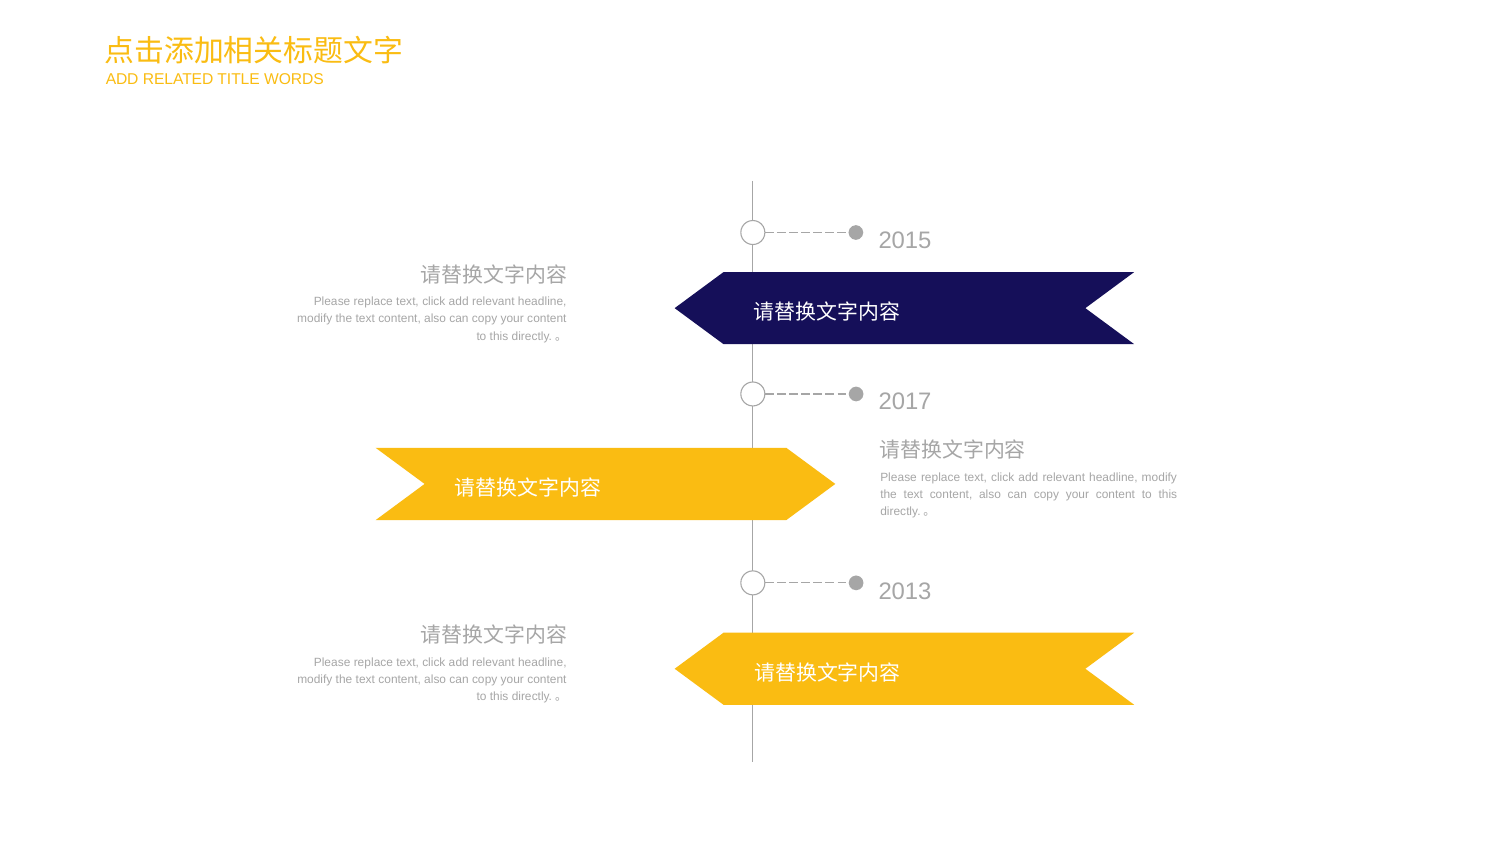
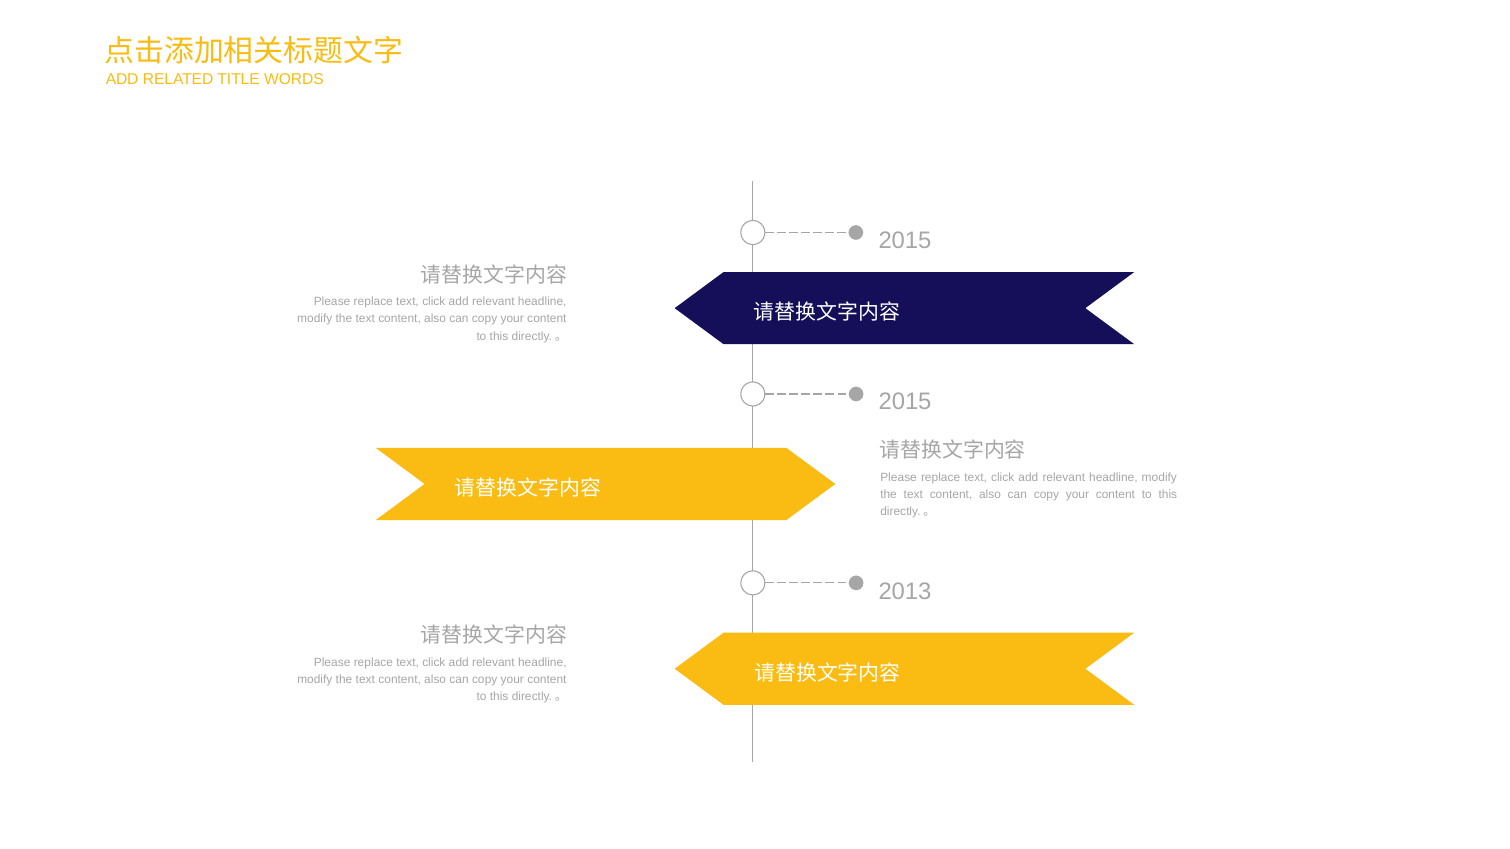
2017 at (905, 402): 2017 -> 2015
